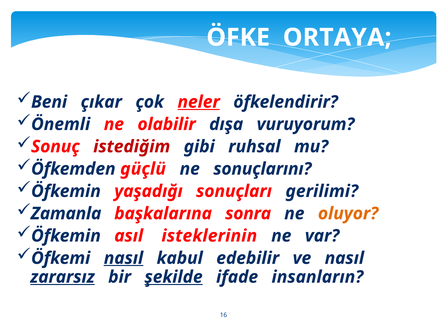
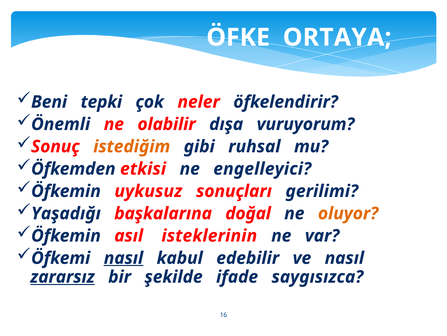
çıkar: çıkar -> tepki
neler underline: present -> none
istediğim colour: red -> orange
güçlü: güçlü -> etkisi
sonuçlarını: sonuçlarını -> engelleyici
yaşadığı: yaşadığı -> uykusuz
Zamanla: Zamanla -> Yaşadığı
sonra: sonra -> doğal
şekilde underline: present -> none
insanların: insanların -> saygısızca
